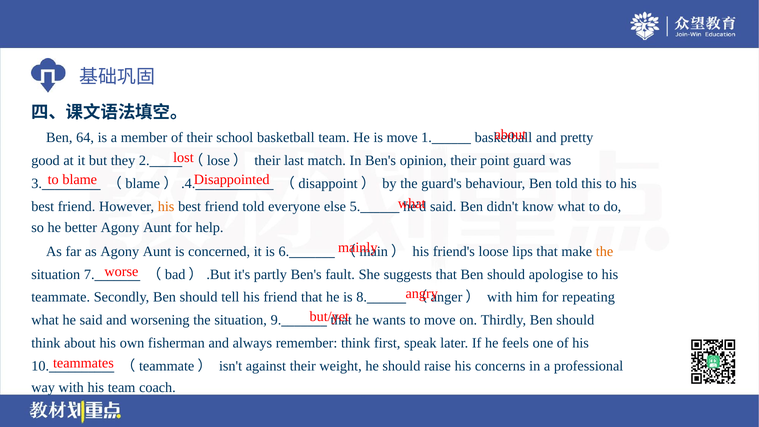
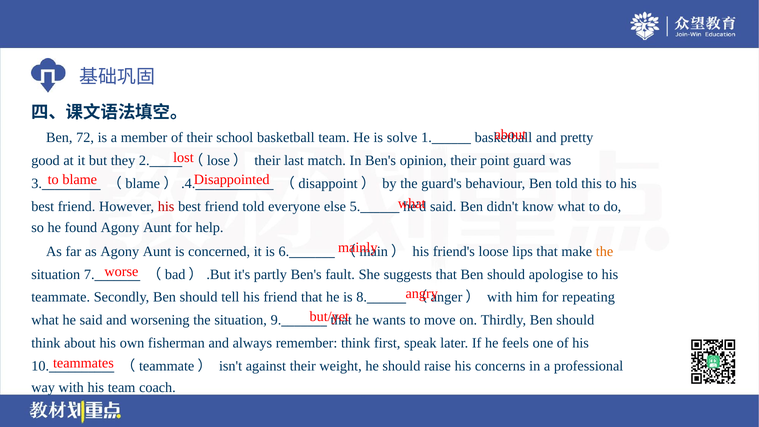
64: 64 -> 72
is move: move -> solve
his at (166, 206) colour: orange -> red
better: better -> found
